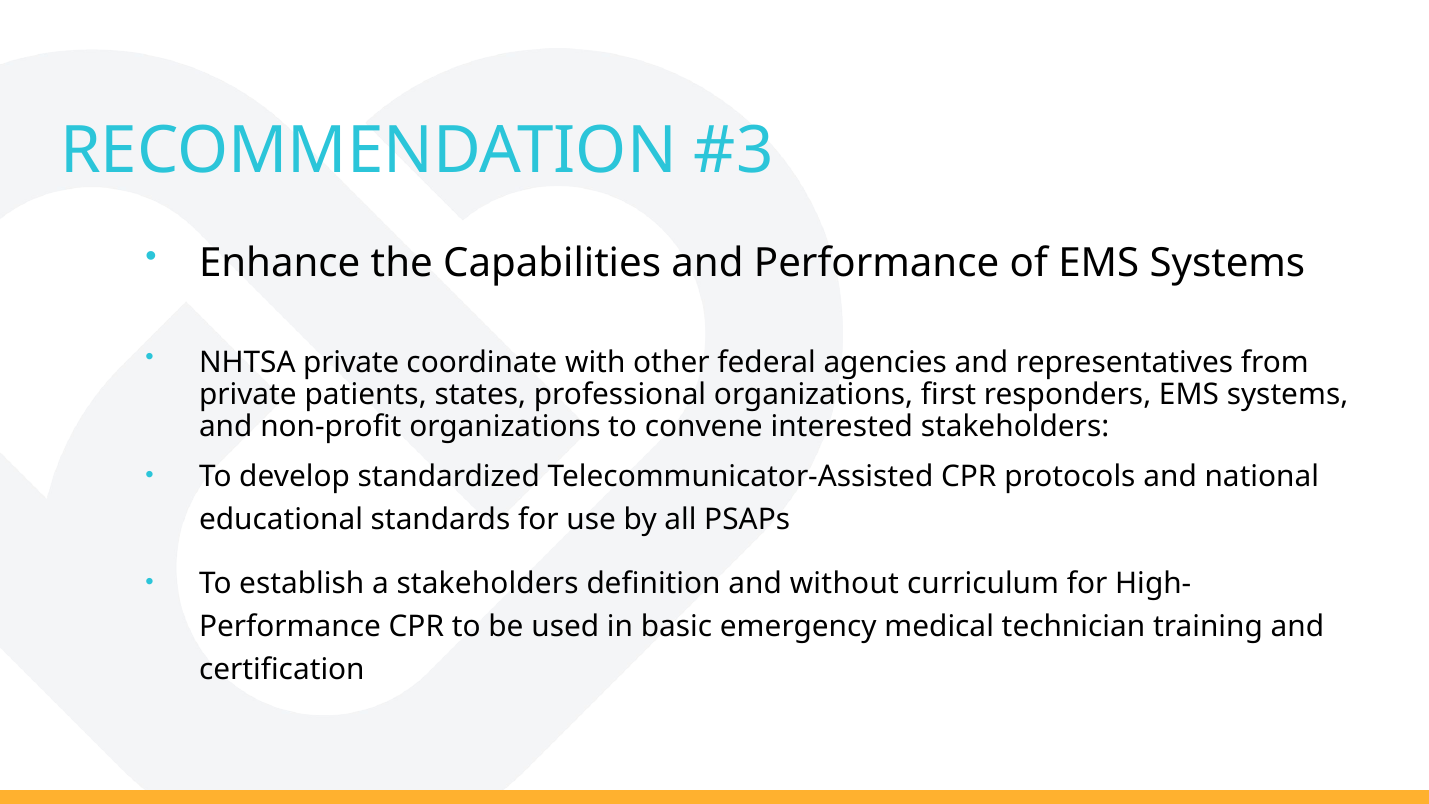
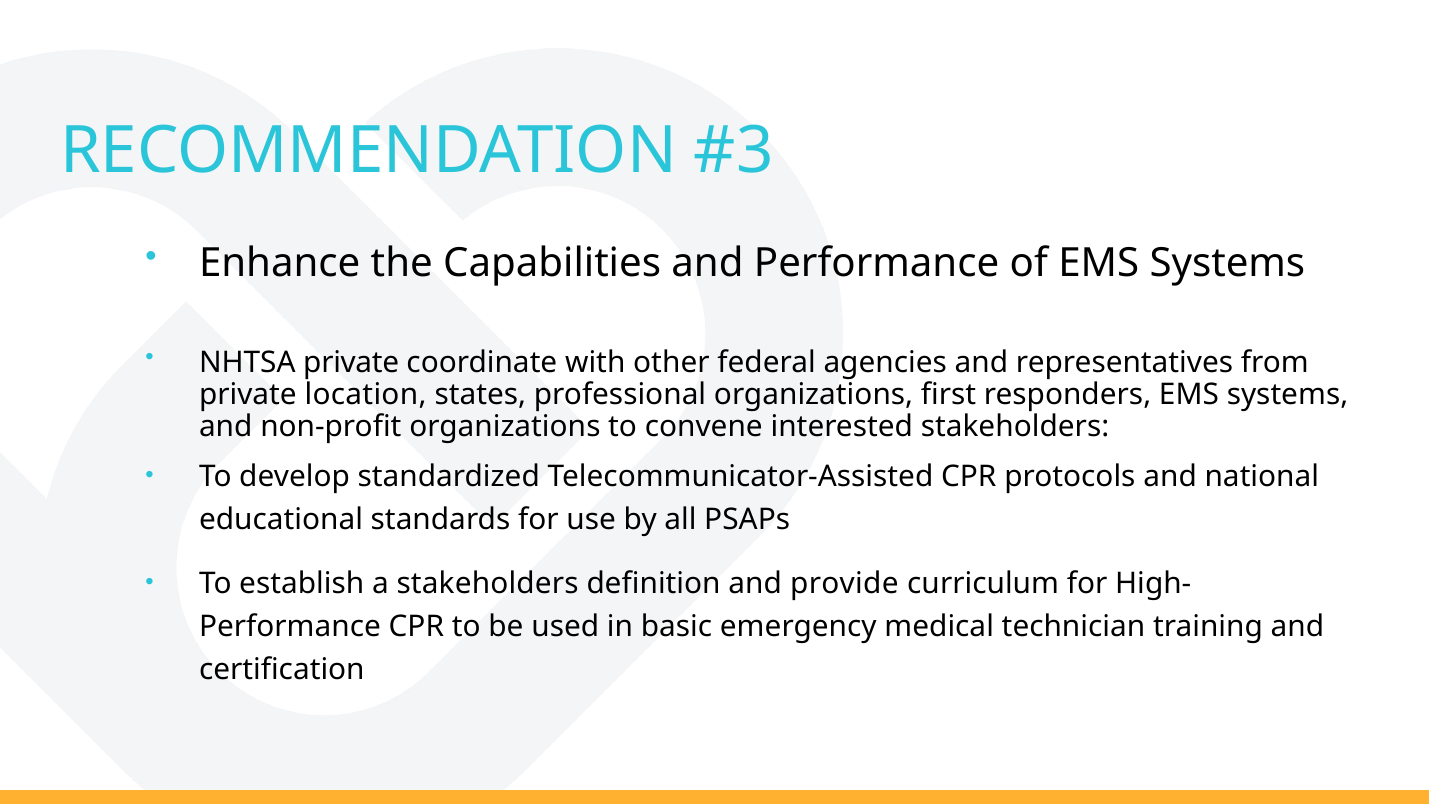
patients: patients -> location
without: without -> provide
